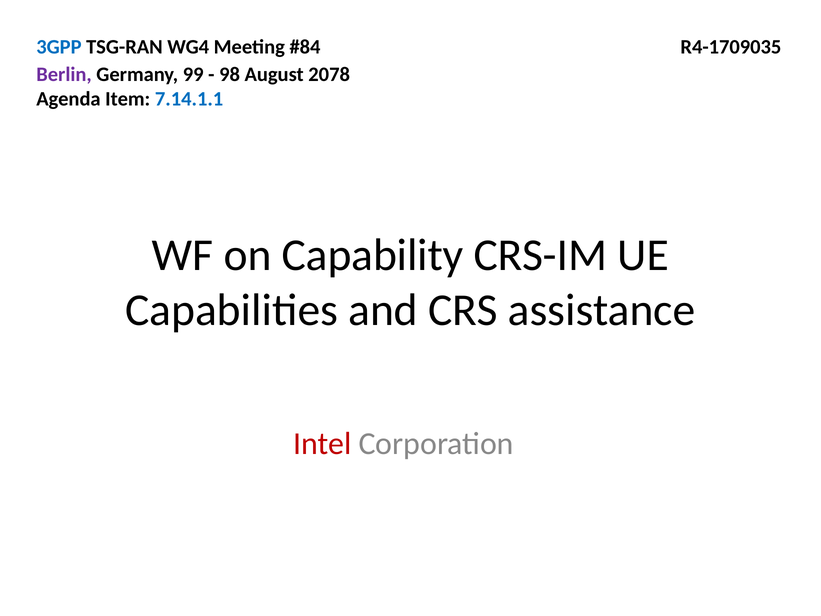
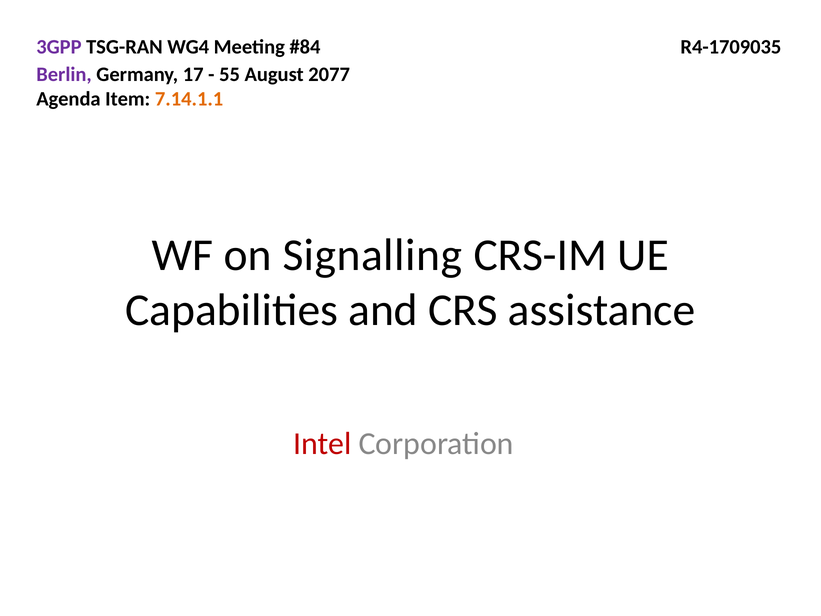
3GPP colour: blue -> purple
99: 99 -> 17
98: 98 -> 55
2078: 2078 -> 2077
7.14.1.1 colour: blue -> orange
Capability: Capability -> Signalling
